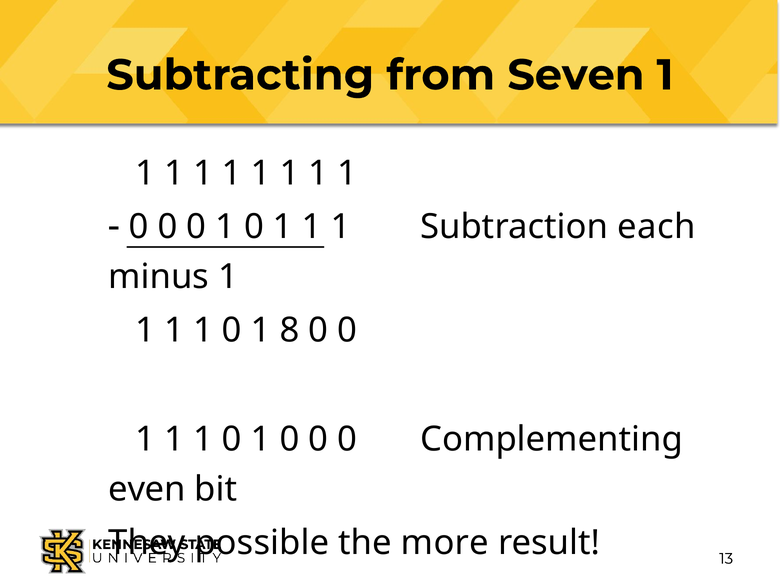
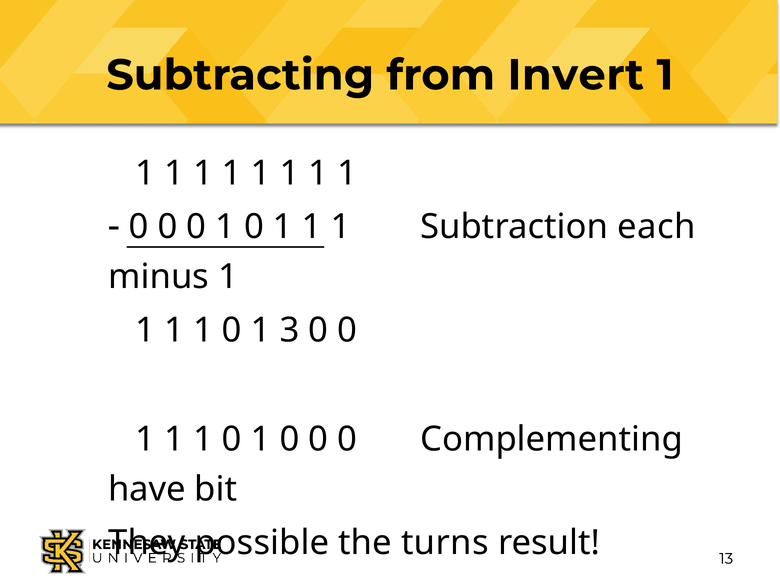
Seven: Seven -> Invert
8: 8 -> 3
even: even -> have
more: more -> turns
